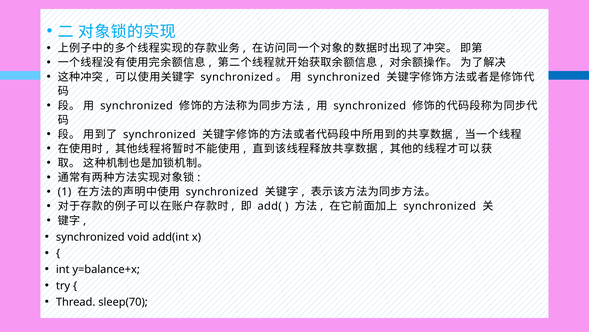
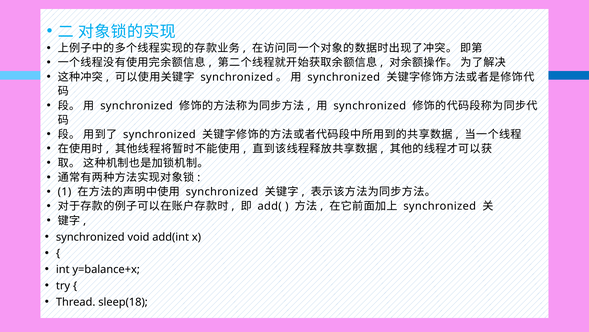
sleep(70: sleep(70 -> sleep(18
